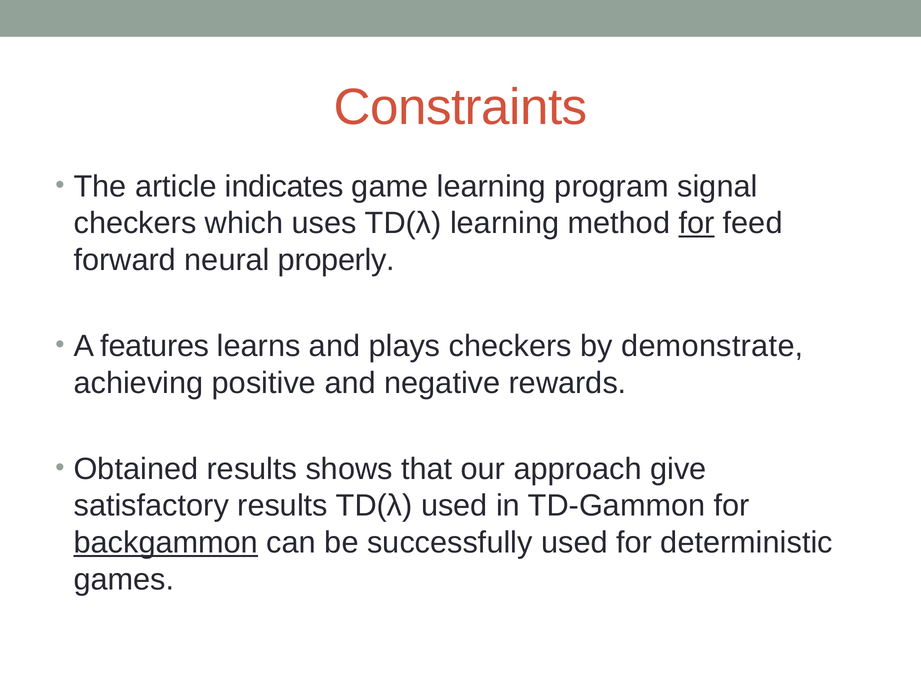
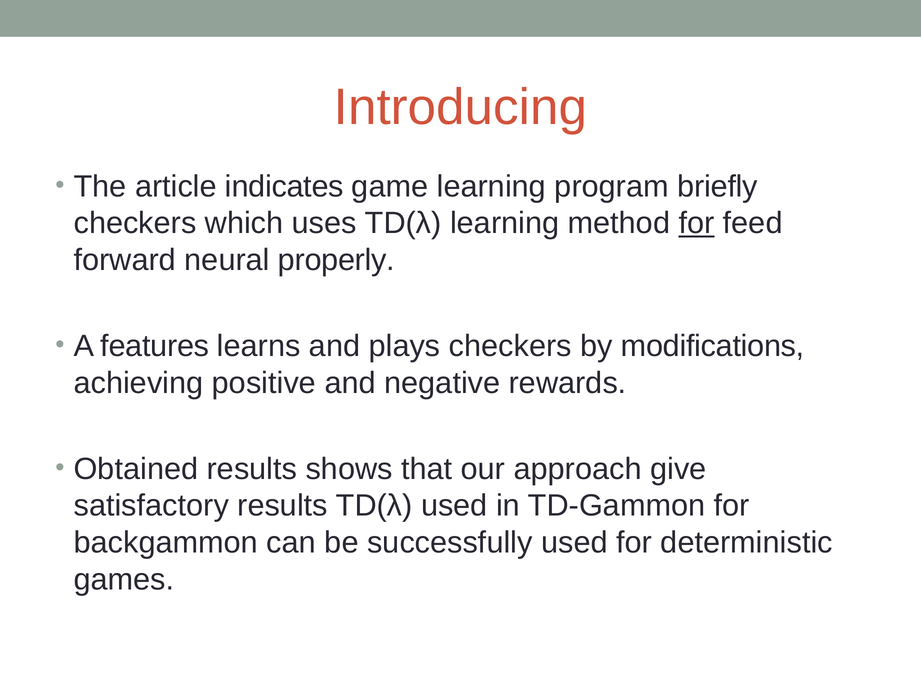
Constraints: Constraints -> Introducing
signal: signal -> briefly
demonstrate: demonstrate -> modifications
backgammon underline: present -> none
